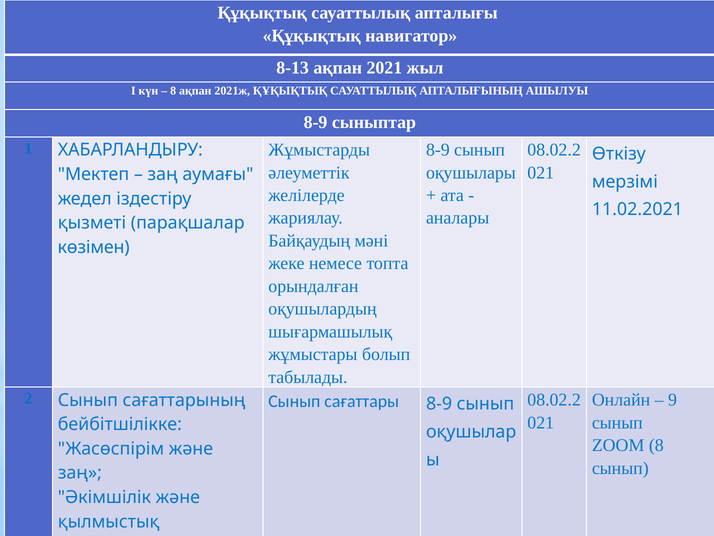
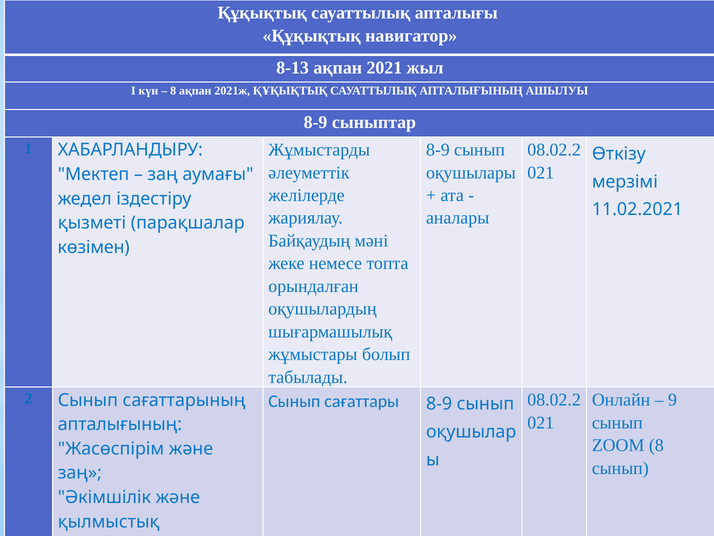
бейбітшілікке at (120, 424): бейбітшілікке -> апталығының
